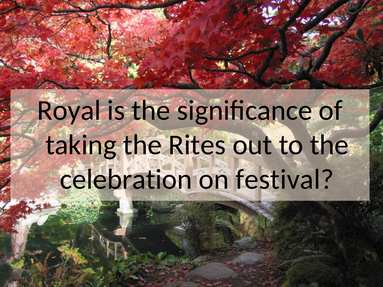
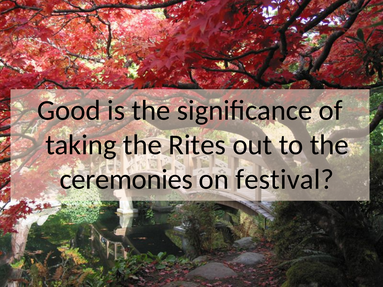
Royal: Royal -> Good
celebration: celebration -> ceremonies
